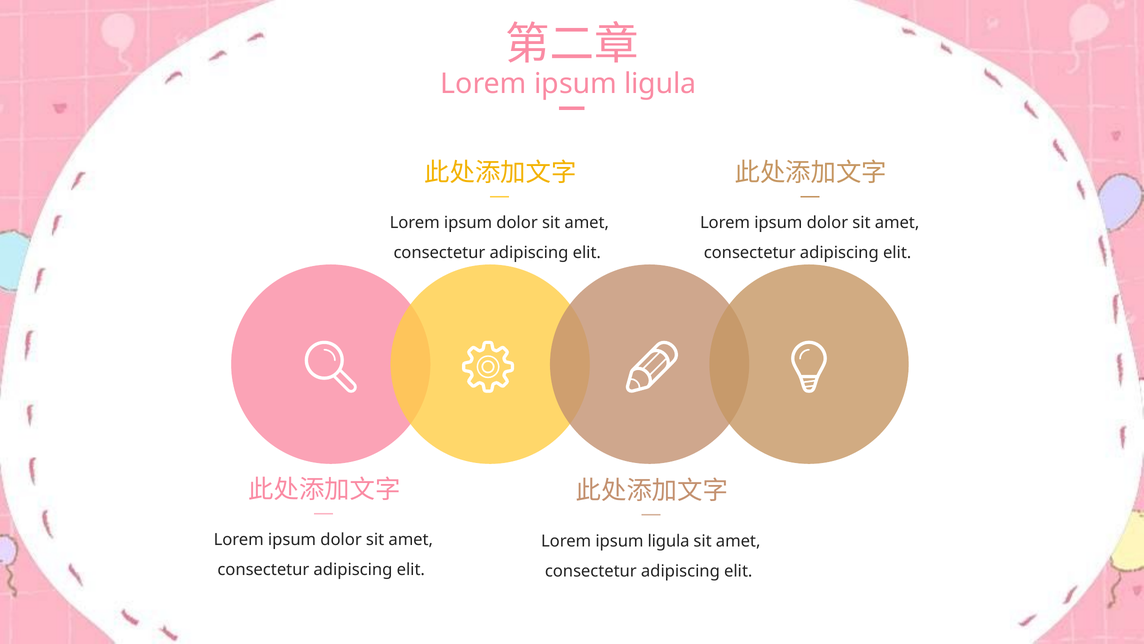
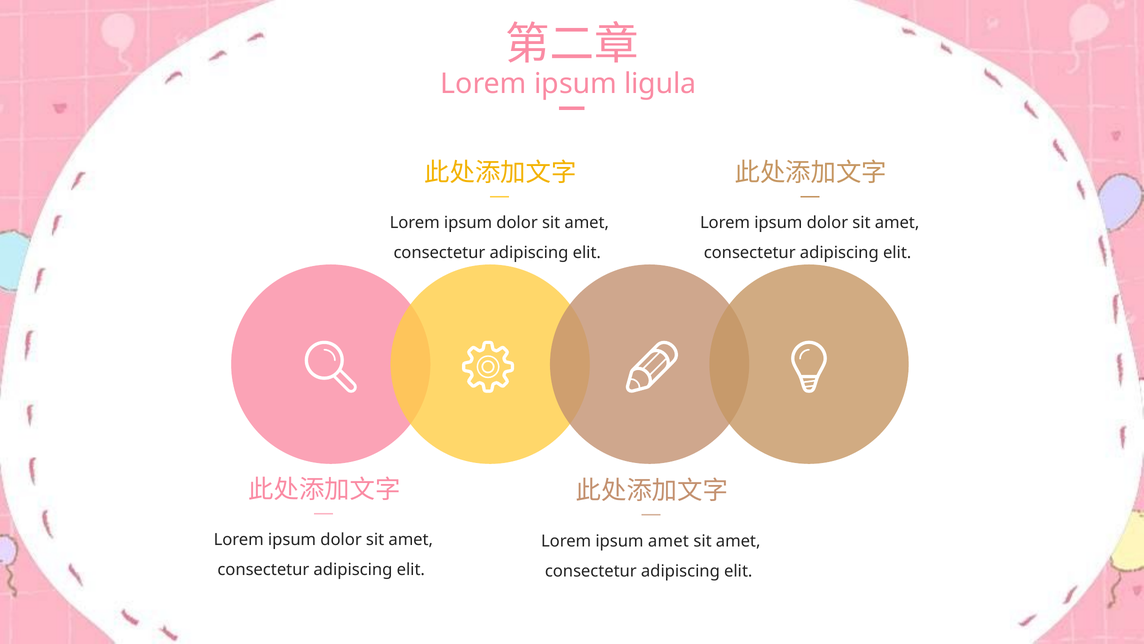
ligula at (669, 541): ligula -> amet
